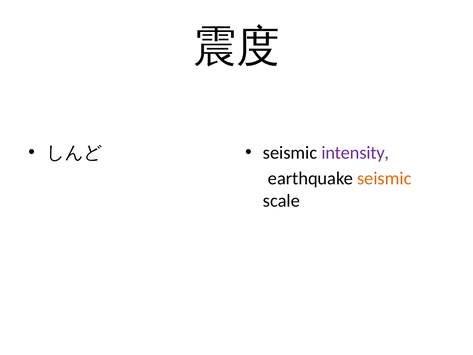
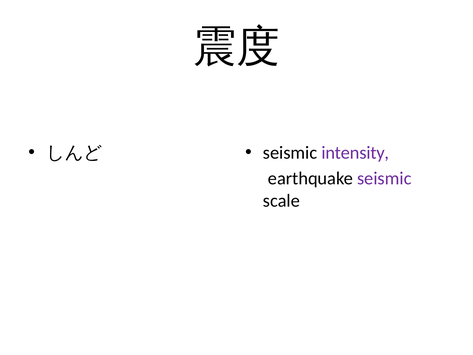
seismic at (384, 178) colour: orange -> purple
